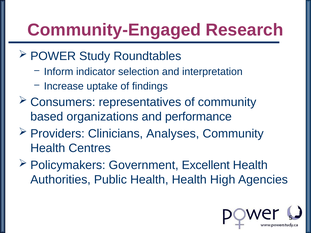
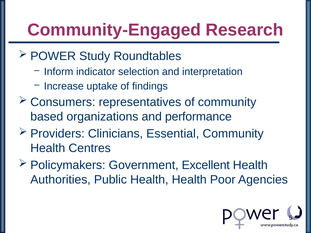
Analyses: Analyses -> Essential
High: High -> Poor
